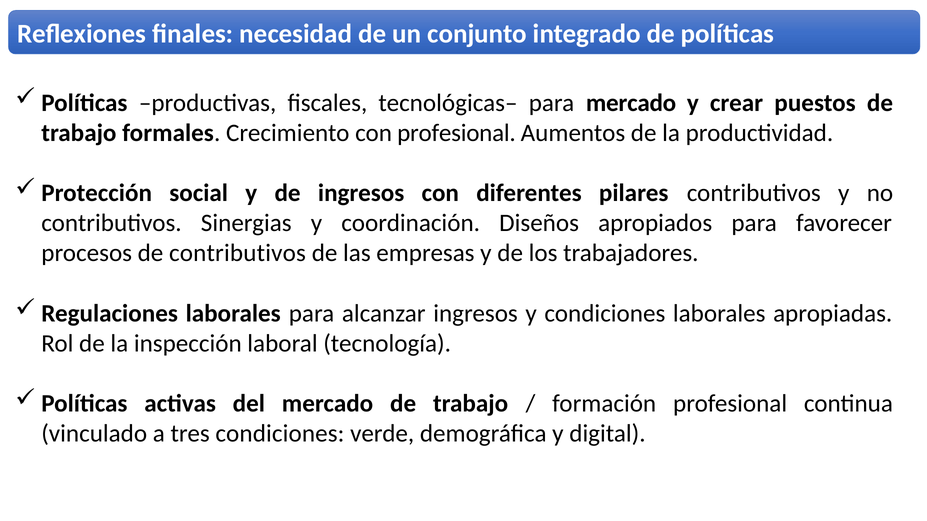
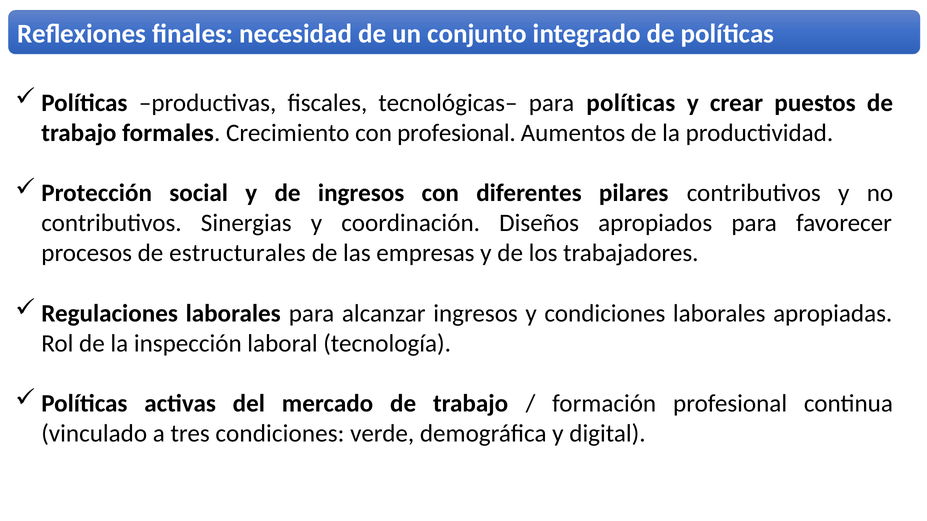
para mercado: mercado -> políticas
de contributivos: contributivos -> estructurales
